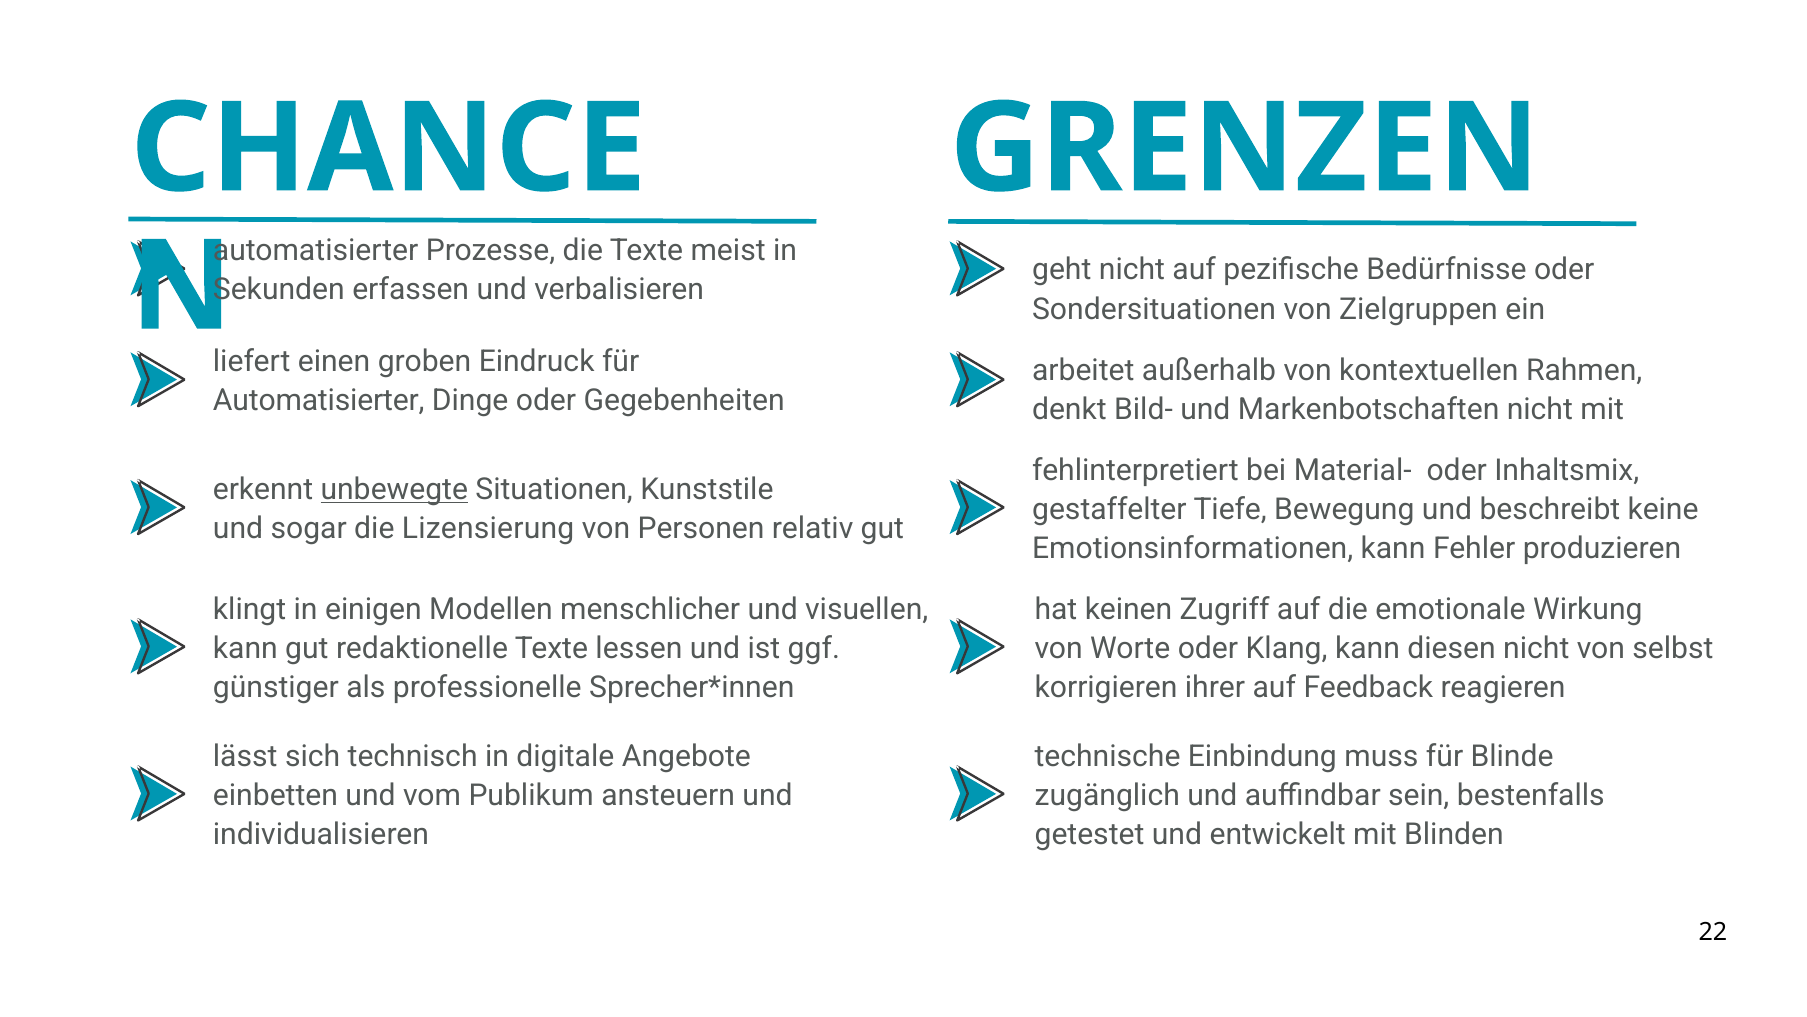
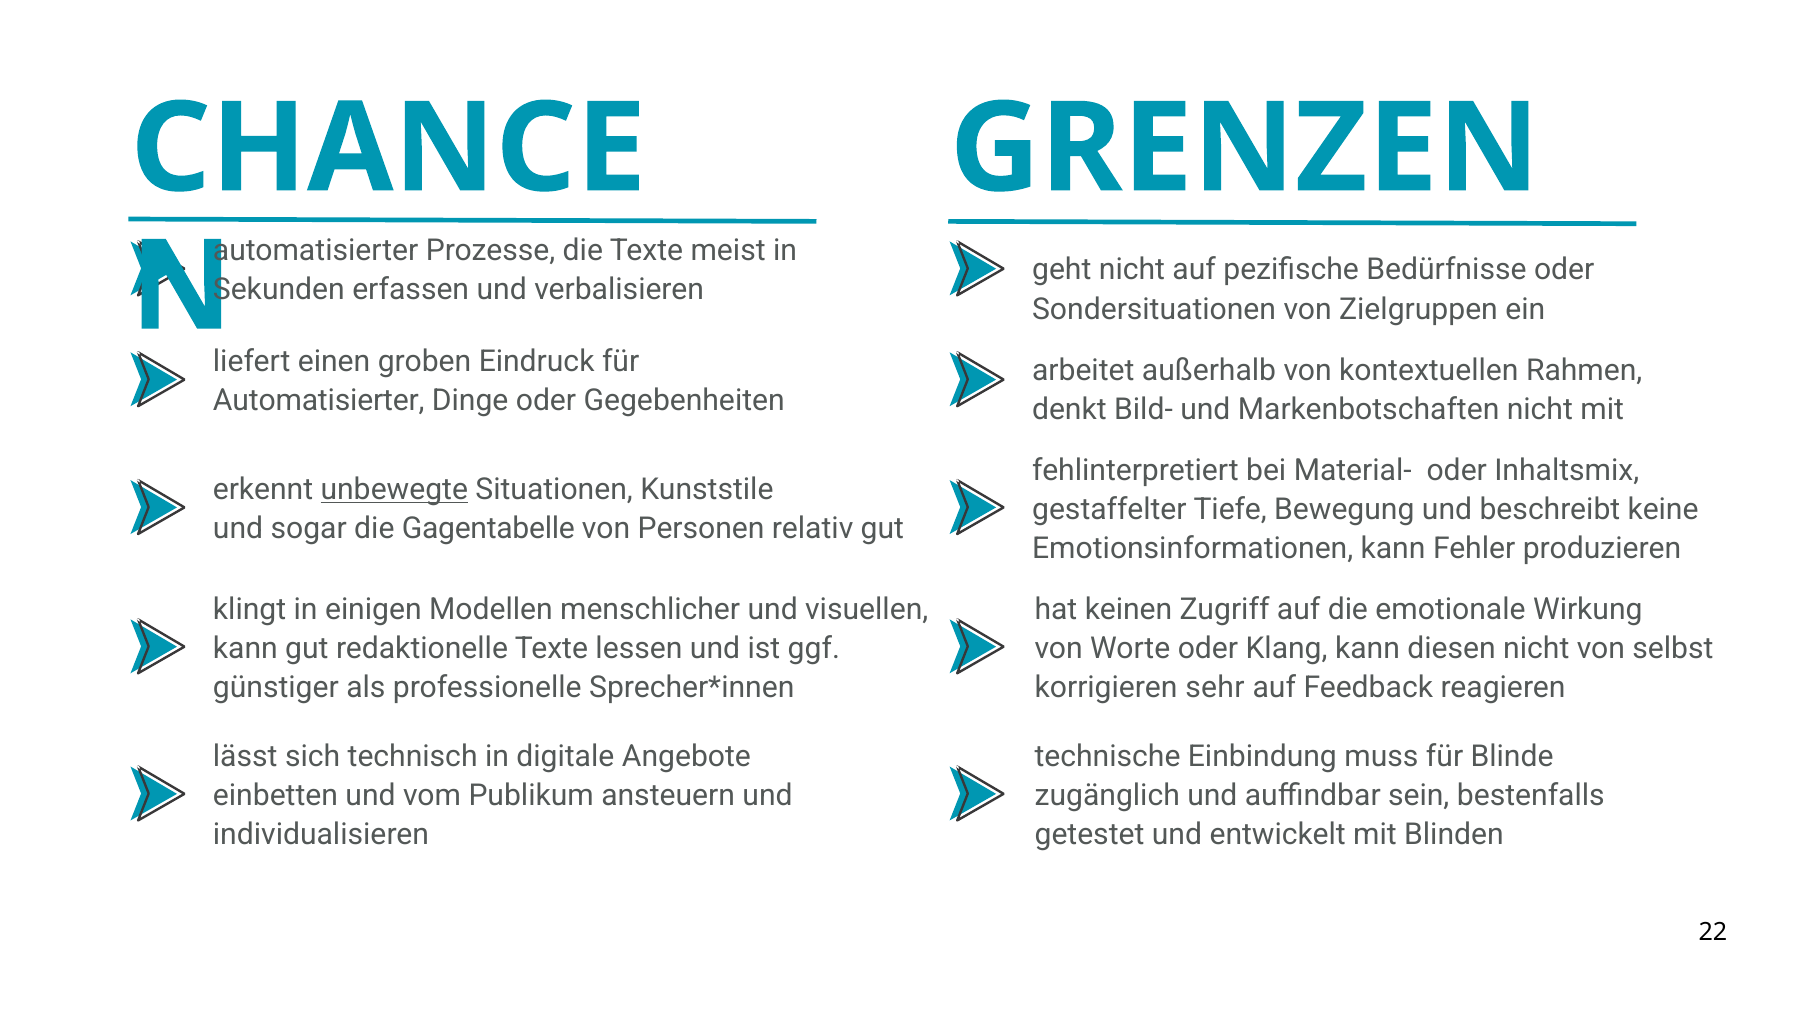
Lizensierung: Lizensierung -> Gagentabelle
ihrer: ihrer -> sehr
